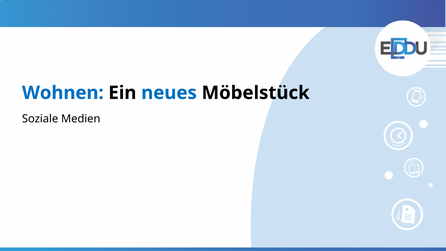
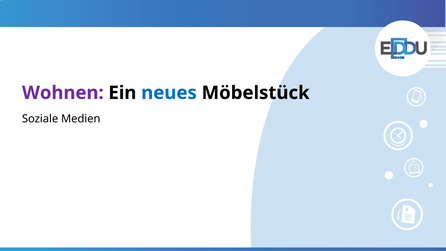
Wohnen colour: blue -> purple
